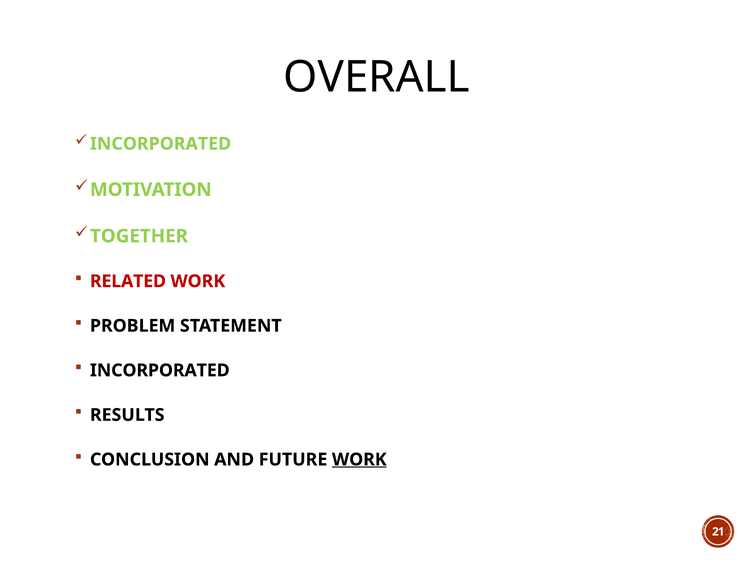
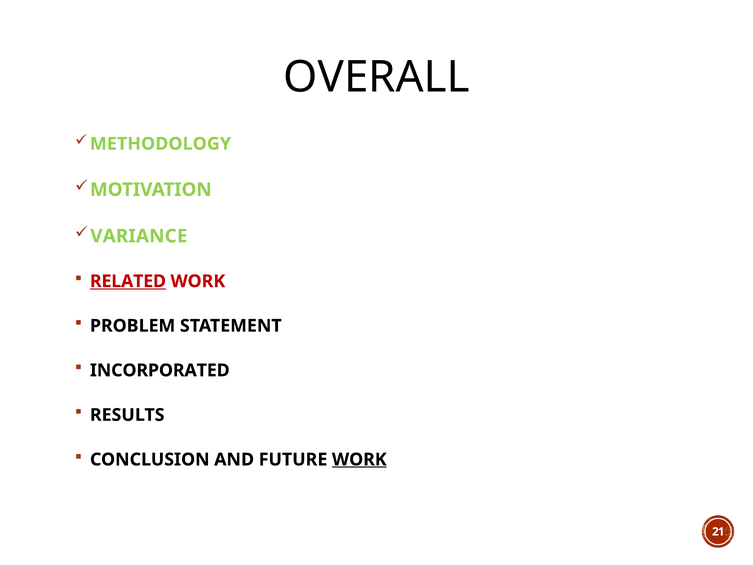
INCORPORATED at (161, 144): INCORPORATED -> METHODOLOGY
TOGETHER: TOGETHER -> VARIANCE
RELATED underline: none -> present
